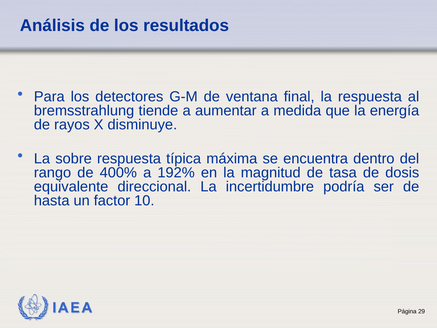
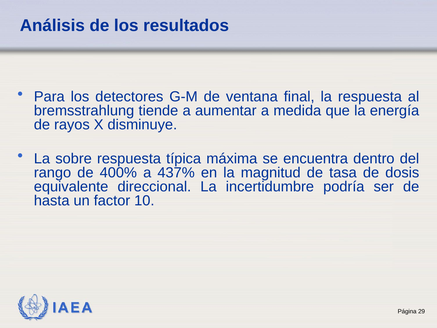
192%: 192% -> 437%
